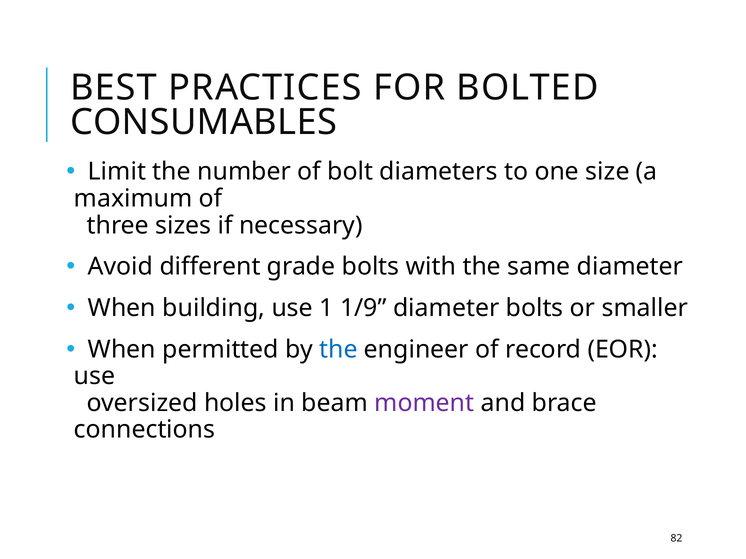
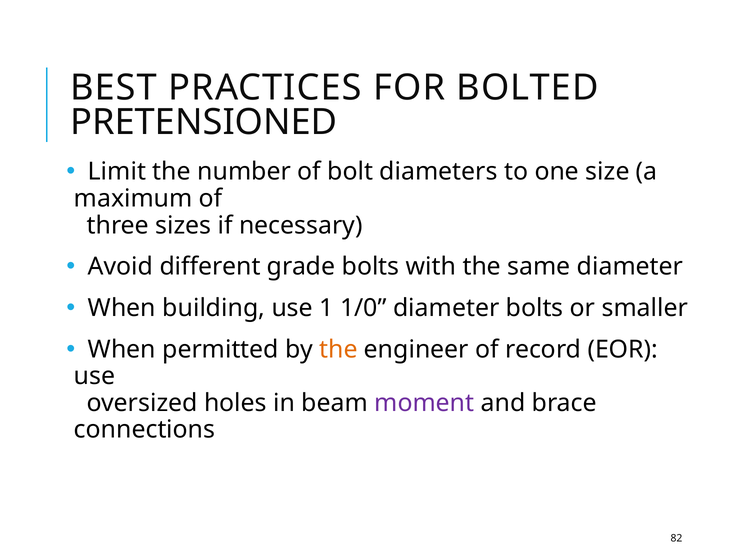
CONSUMABLES: CONSUMABLES -> PRETENSIONED
1/9: 1/9 -> 1/0
the at (338, 350) colour: blue -> orange
